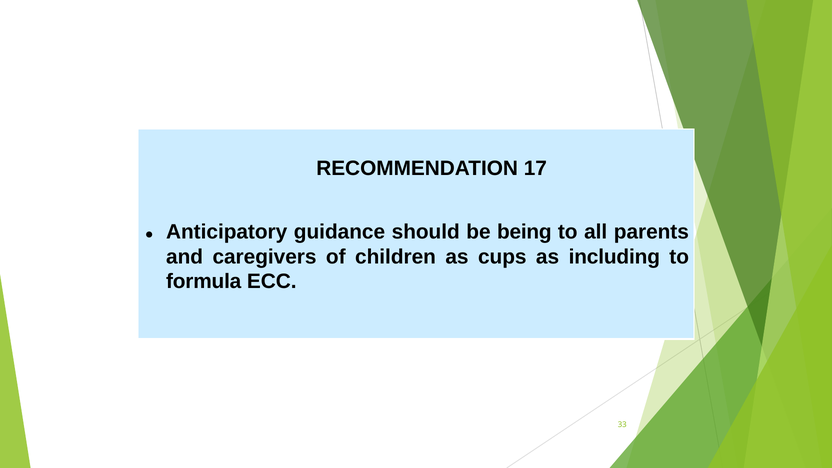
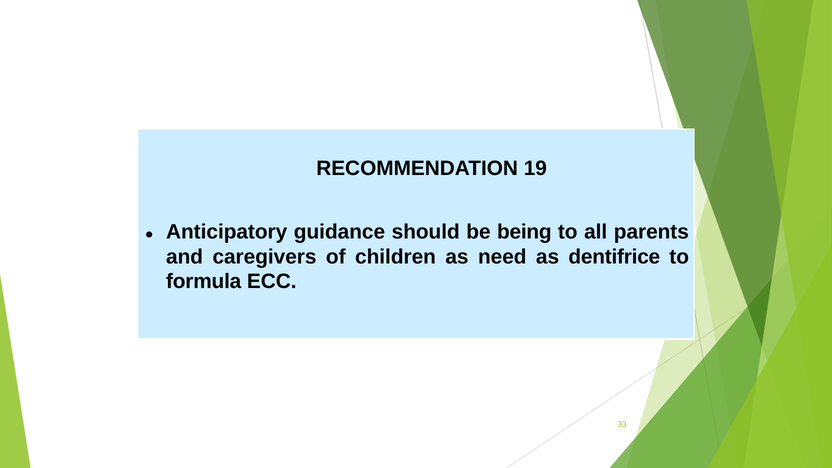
17: 17 -> 19
cups: cups -> need
including: including -> dentifrice
